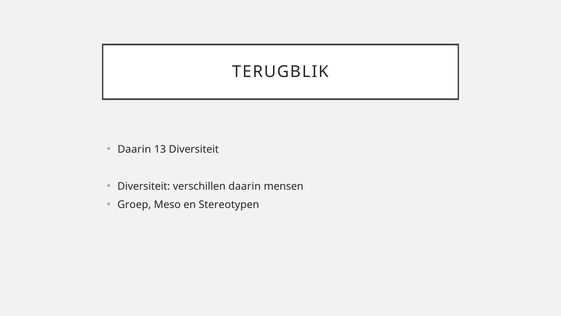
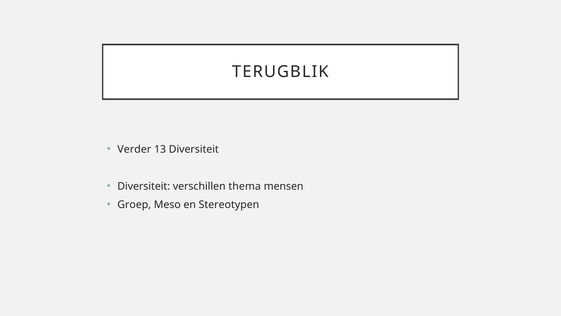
Daarin at (134, 149): Daarin -> Verder
verschillen daarin: daarin -> thema
